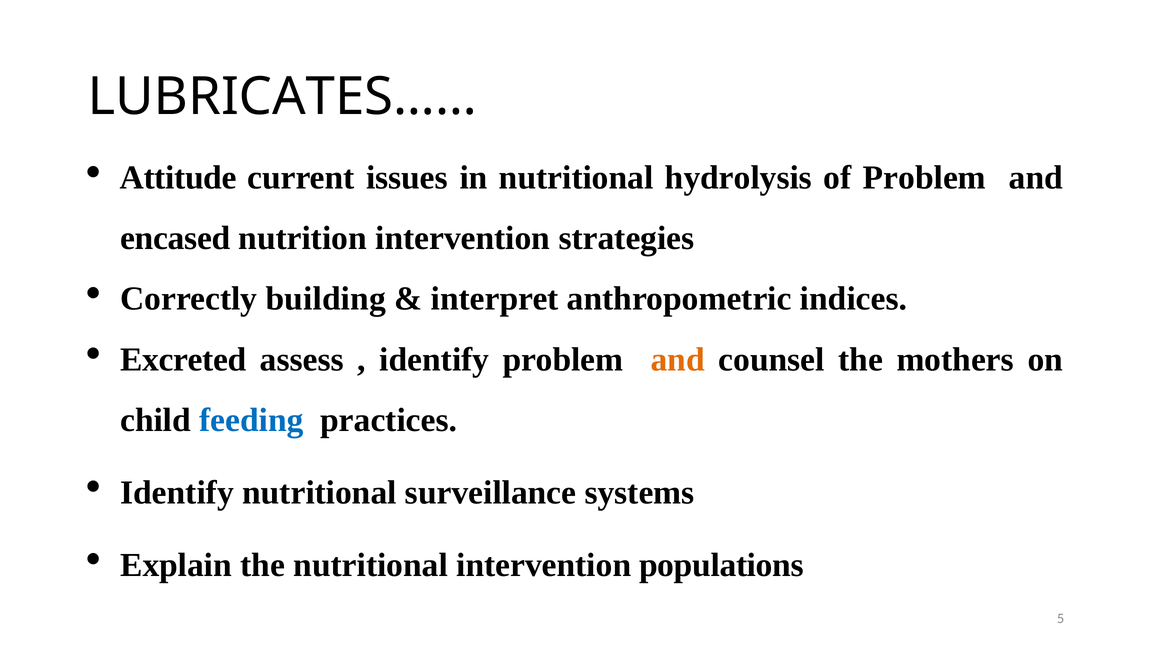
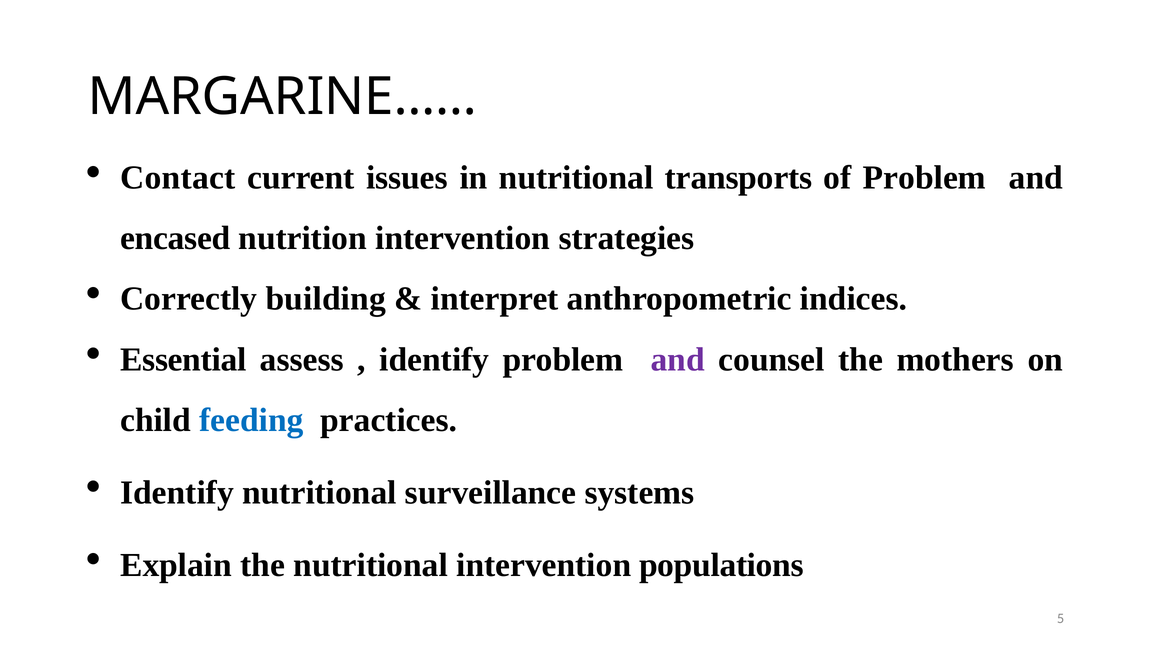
LUBRICATES……: LUBRICATES…… -> MARGARINE……
Attitude: Attitude -> Contact
hydrolysis: hydrolysis -> transports
Excreted: Excreted -> Essential
and at (678, 359) colour: orange -> purple
